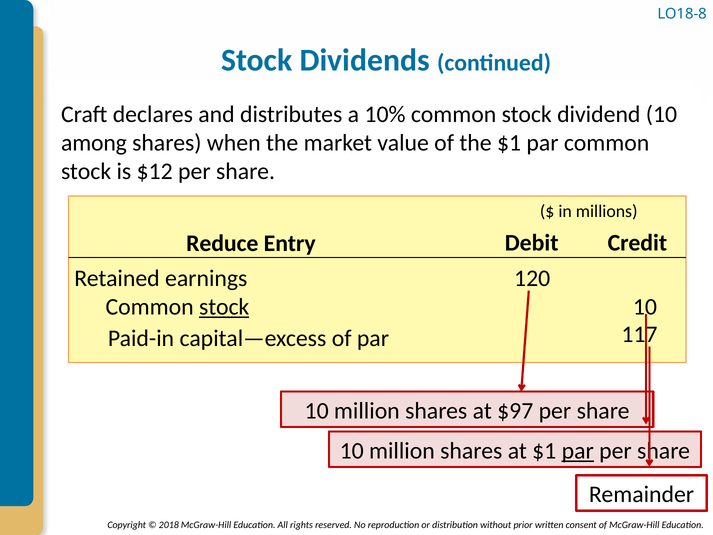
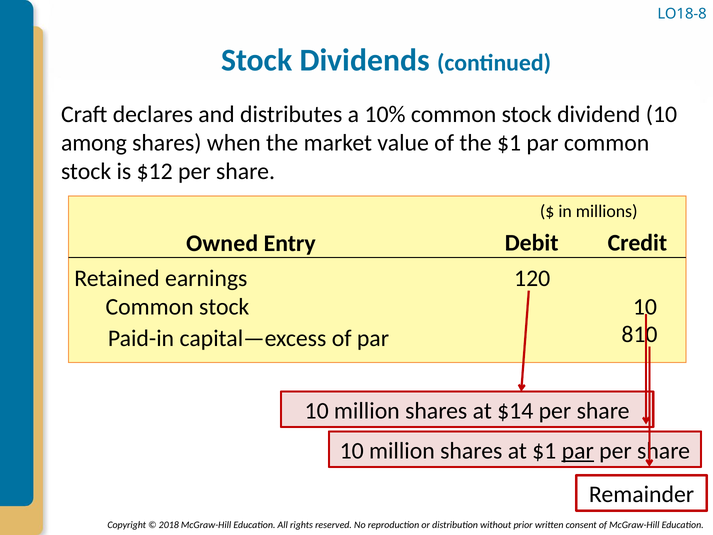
Reduce: Reduce -> Owned
stock at (224, 307) underline: present -> none
117: 117 -> 810
$97: $97 -> $14
